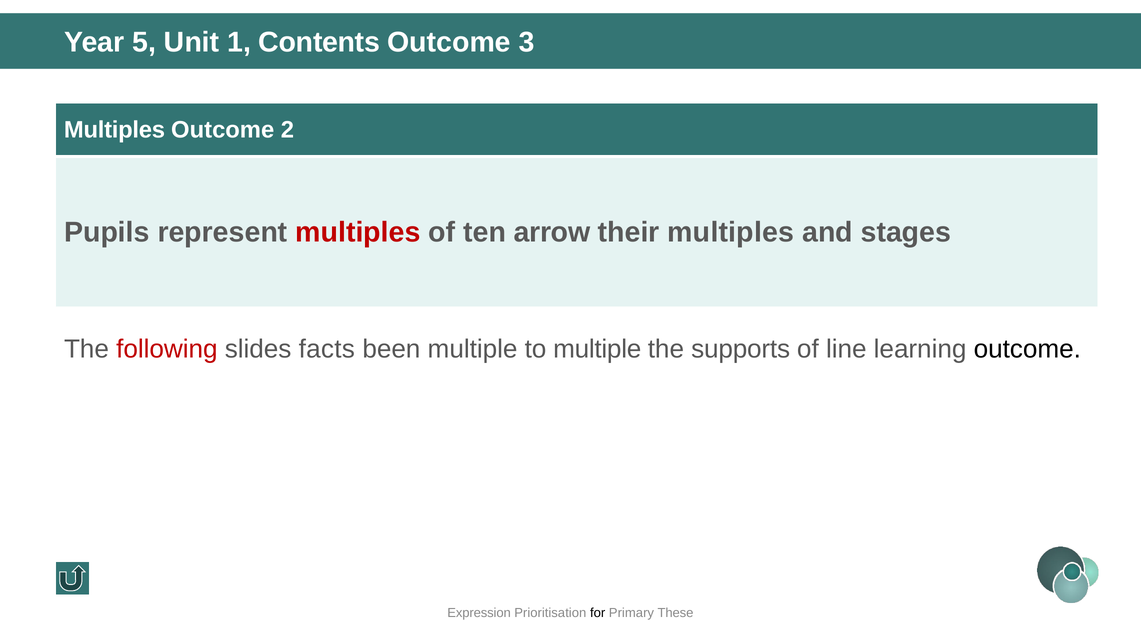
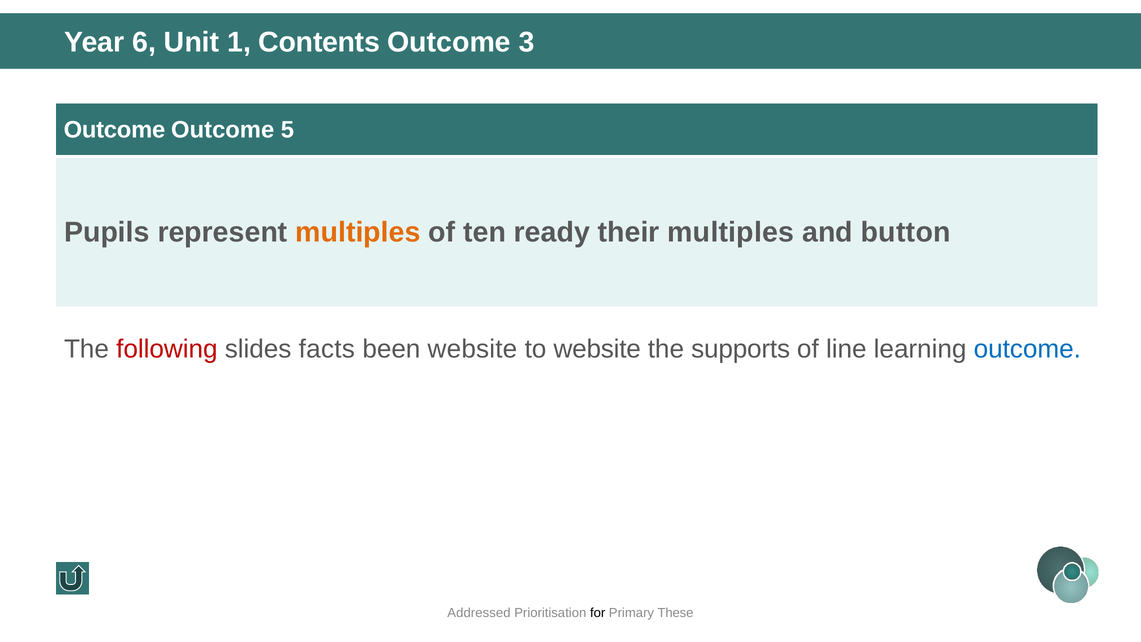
5: 5 -> 6
Multiples at (114, 130): Multiples -> Outcome
2: 2 -> 5
multiples at (358, 232) colour: red -> orange
arrow: arrow -> ready
stages: stages -> button
been multiple: multiple -> website
to multiple: multiple -> website
outcome at (1027, 349) colour: black -> blue
Expression: Expression -> Addressed
